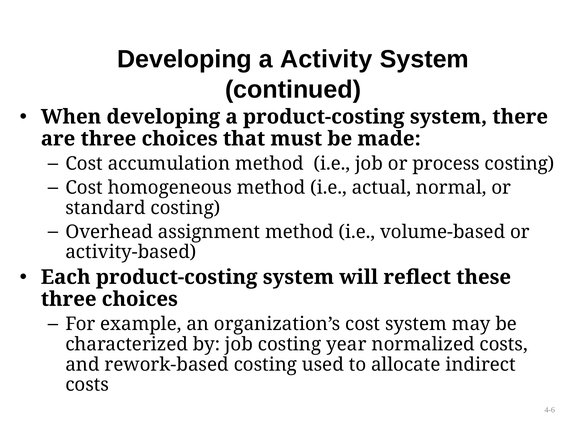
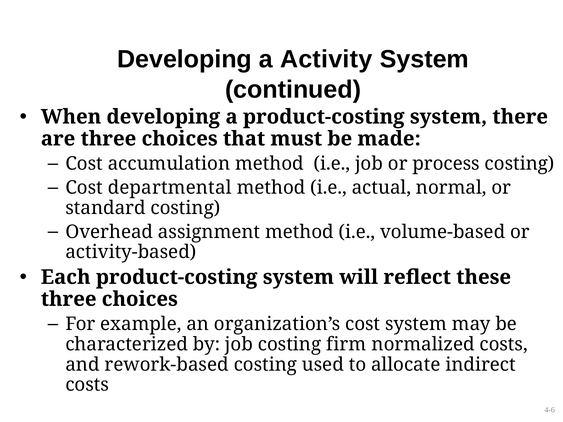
homogeneous: homogeneous -> departmental
year: year -> firm
